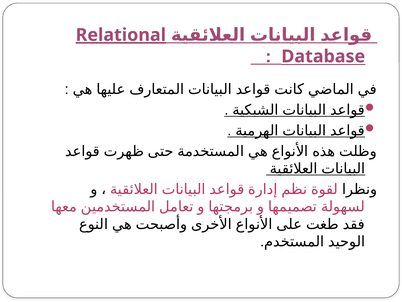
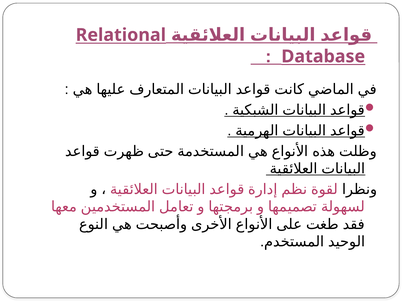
Relational underline: present -> none
